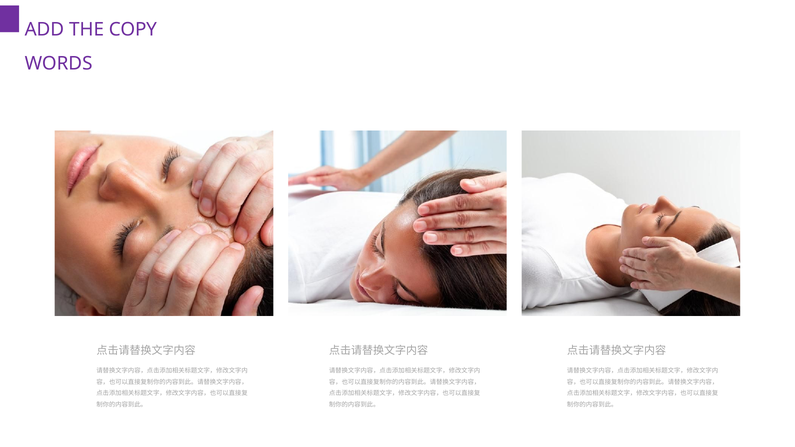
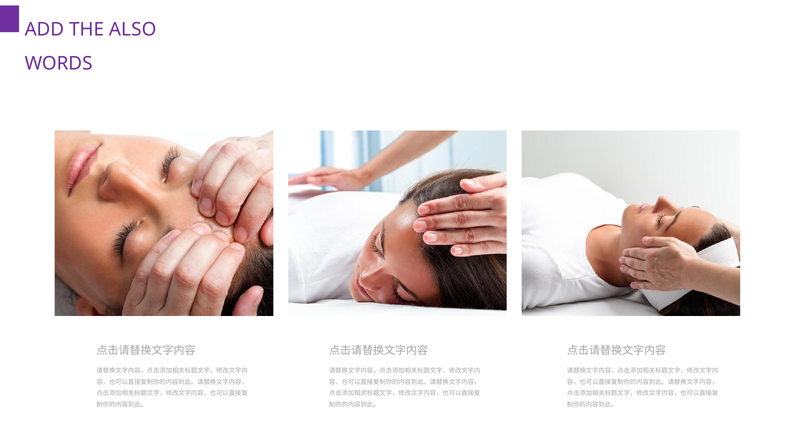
COPY: COPY -> ALSO
